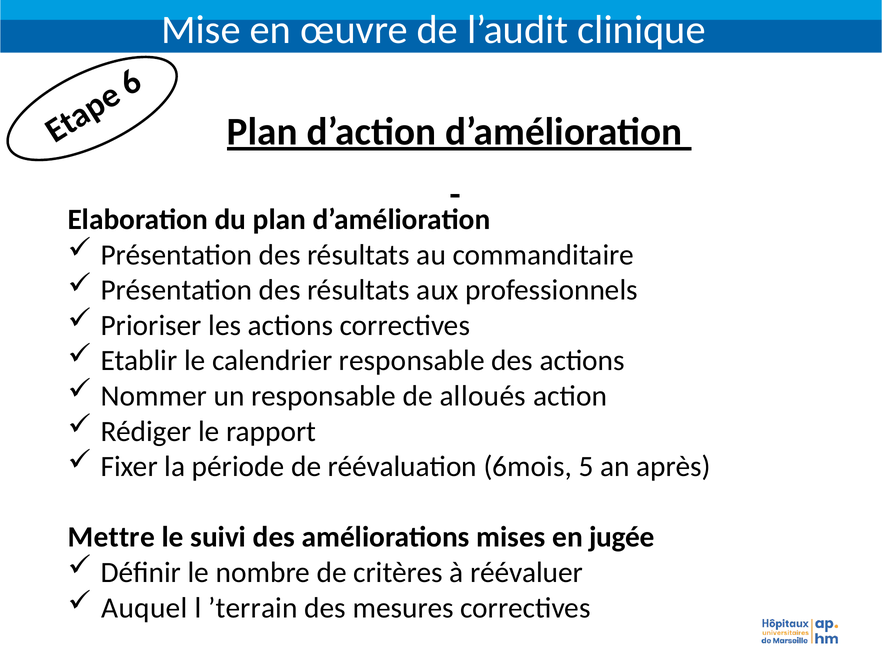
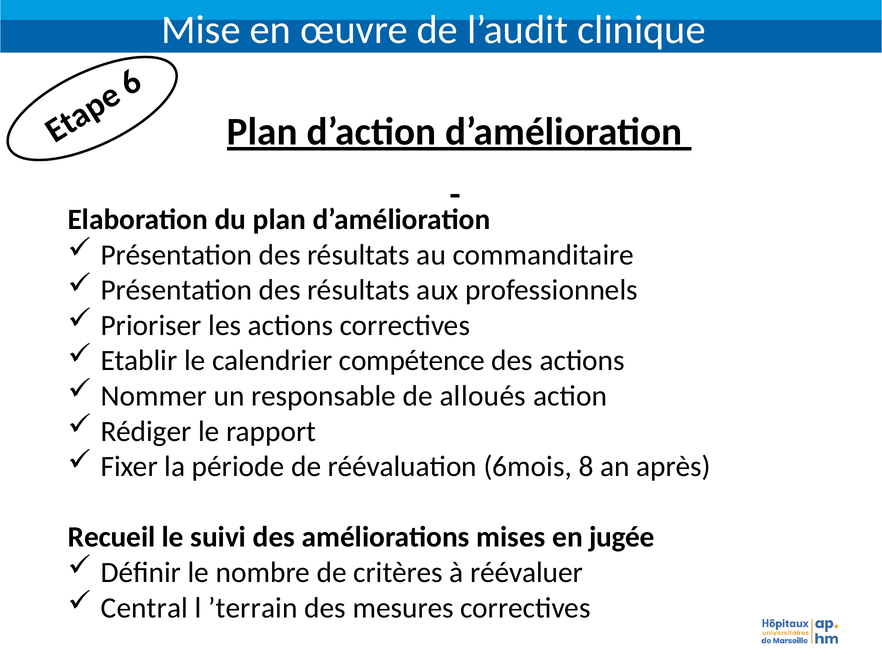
calendrier responsable: responsable -> compétence
5: 5 -> 8
Mettre: Mettre -> Recueil
Auquel: Auquel -> Central
